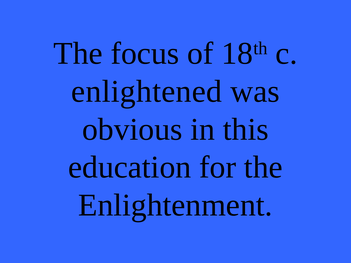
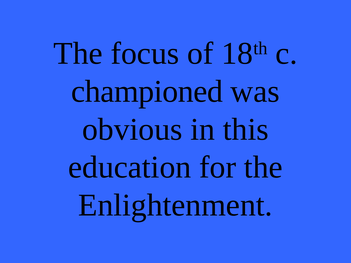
enlightened: enlightened -> championed
